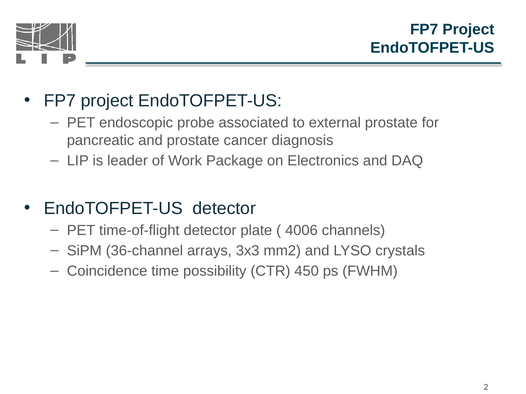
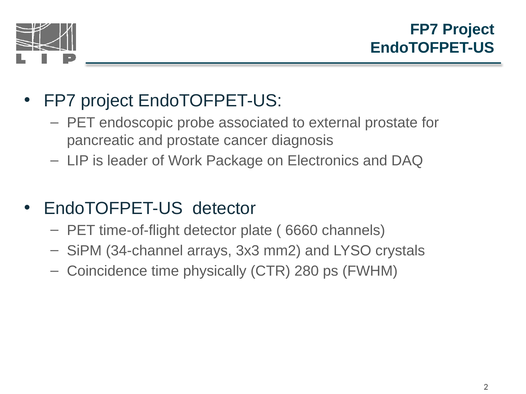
4006: 4006 -> 6660
36-channel: 36-channel -> 34-channel
possibility: possibility -> physically
450: 450 -> 280
